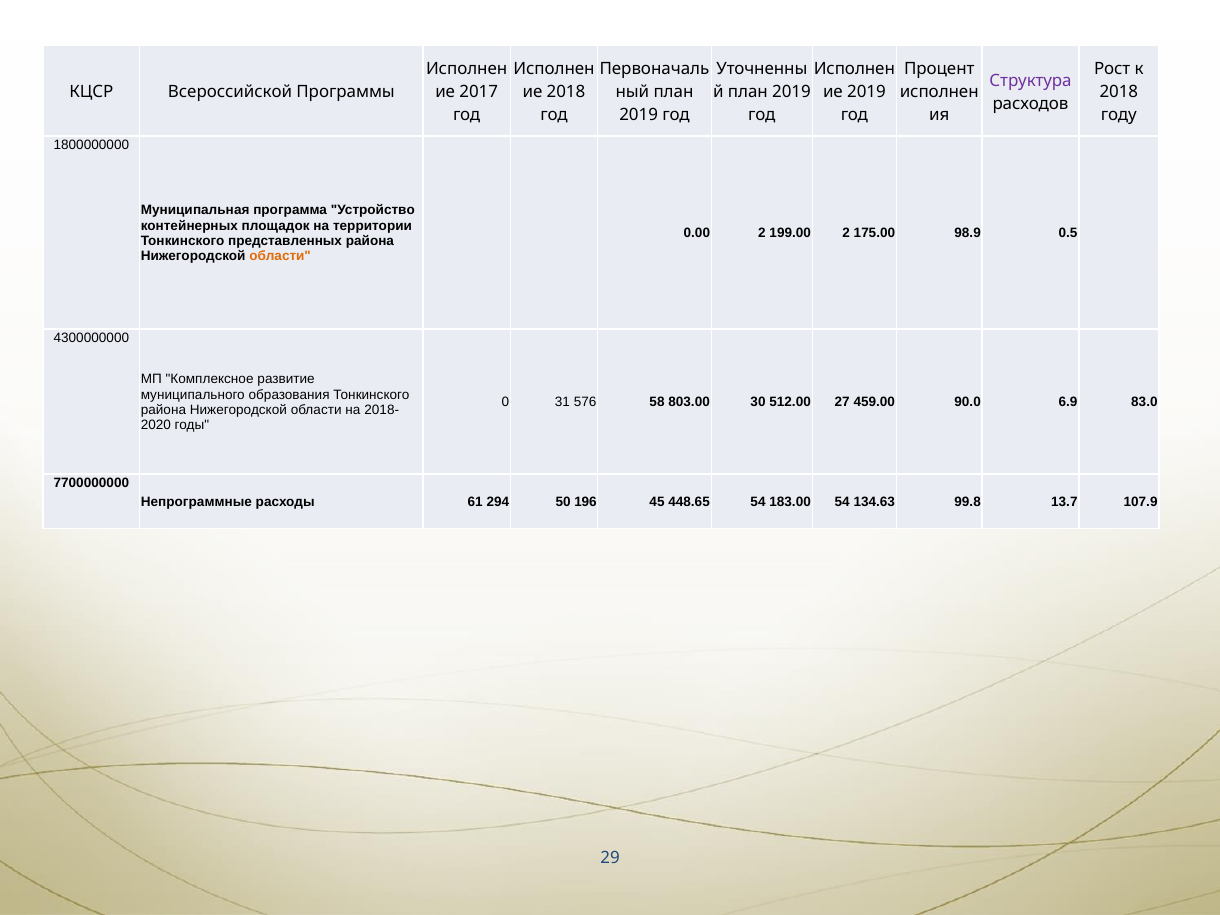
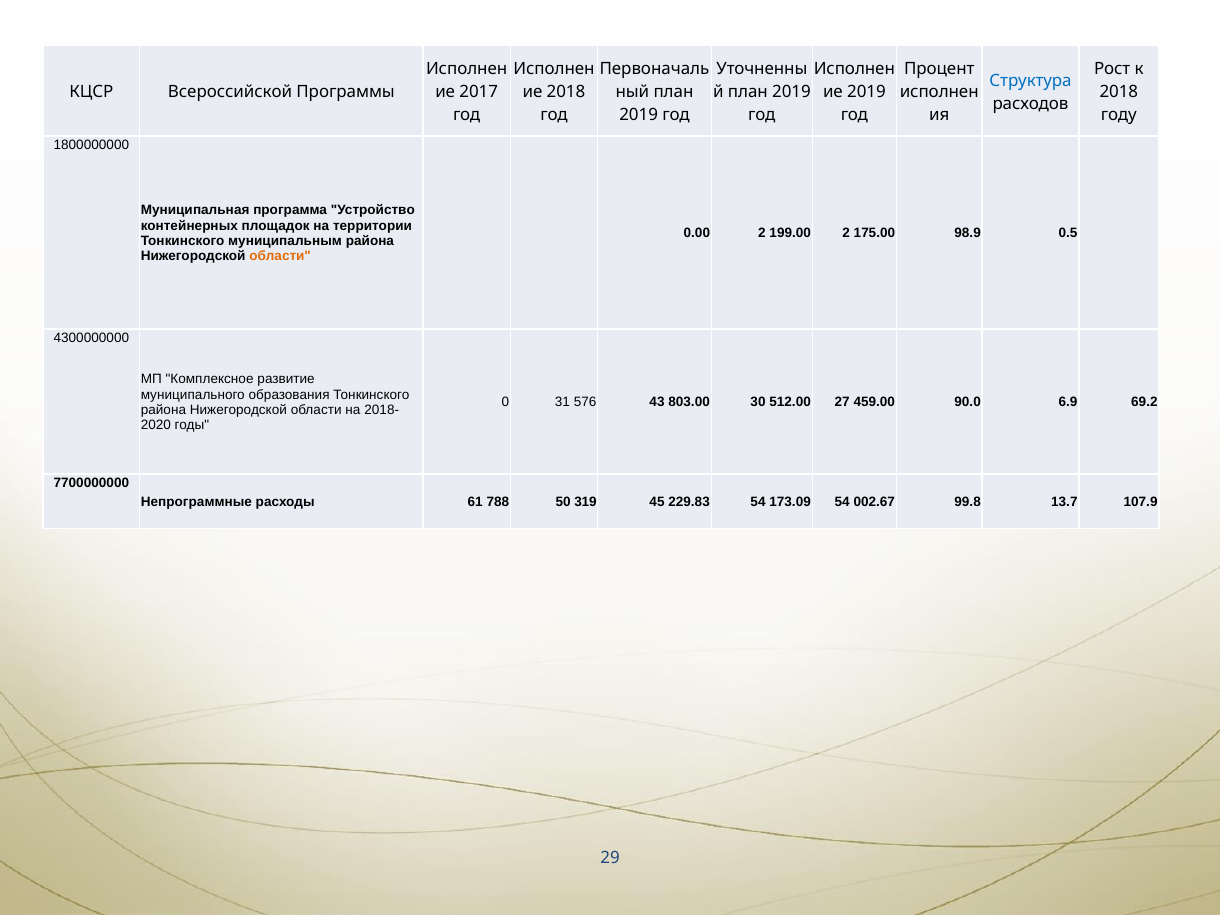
Структура colour: purple -> blue
представленных: представленных -> муниципальным
58: 58 -> 43
83.0: 83.0 -> 69.2
294: 294 -> 788
196: 196 -> 319
448.65: 448.65 -> 229.83
183.00: 183.00 -> 173.09
134.63: 134.63 -> 002.67
